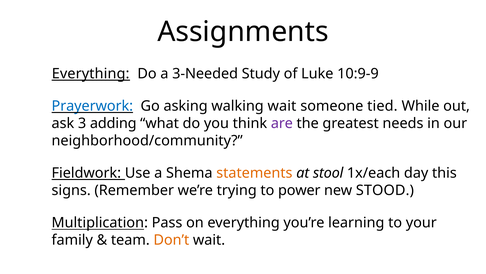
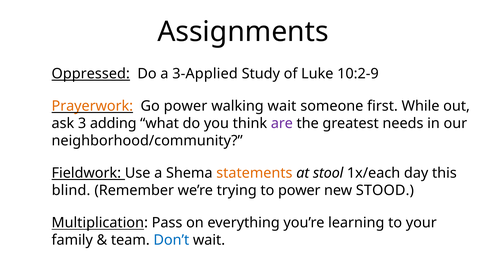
Everything at (91, 73): Everything -> Oppressed
3-Needed: 3-Needed -> 3-Applied
10:9-9: 10:9-9 -> 10:2-9
Prayerwork colour: blue -> orange
Go asking: asking -> power
tied: tied -> first
signs: signs -> blind
Don’t colour: orange -> blue
